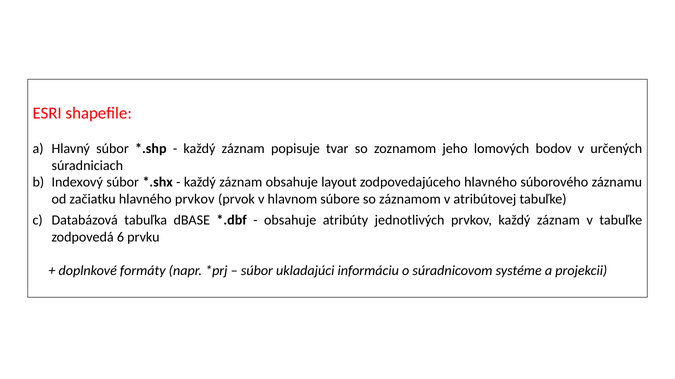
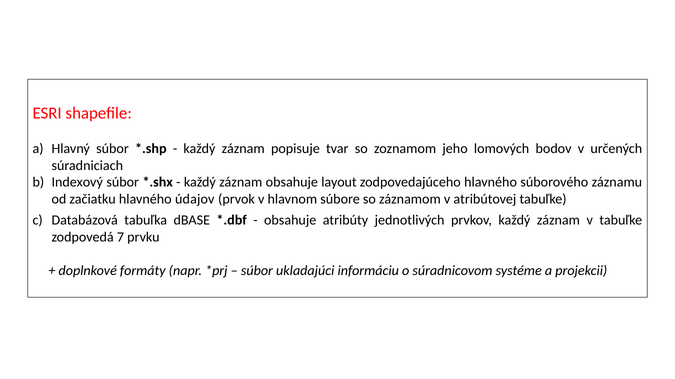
hlavného prvkov: prvkov -> údajov
6: 6 -> 7
